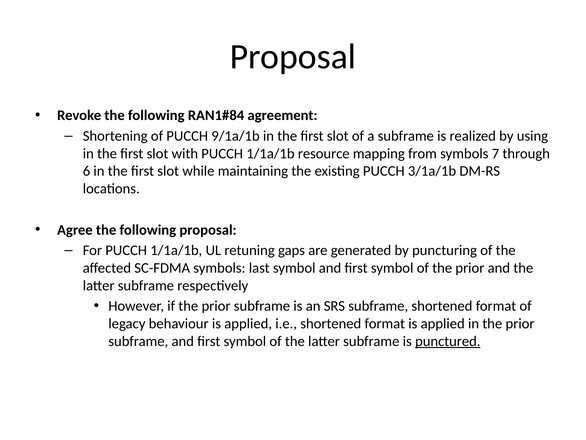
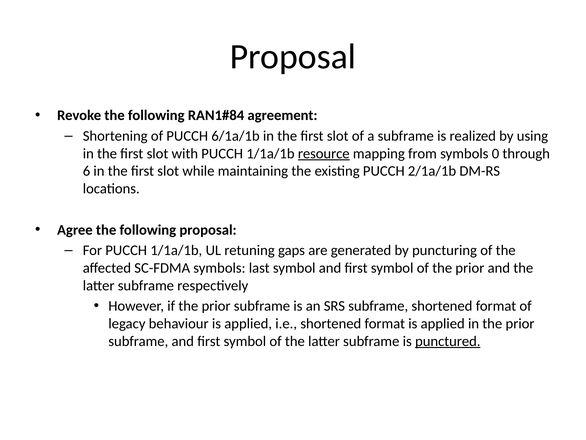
9/1a/1b: 9/1a/1b -> 6/1a/1b
resource underline: none -> present
7: 7 -> 0
3/1a/1b: 3/1a/1b -> 2/1a/1b
